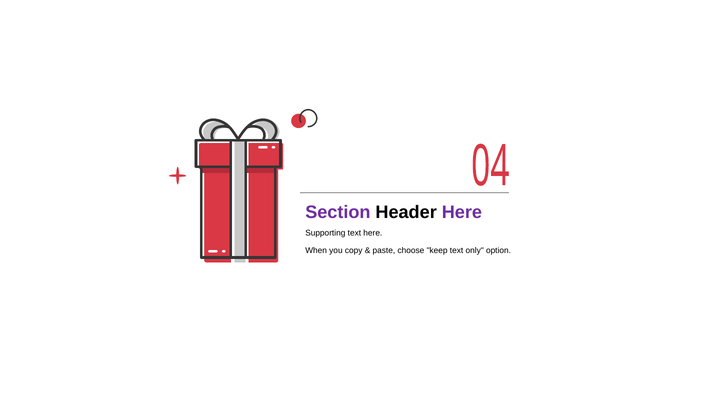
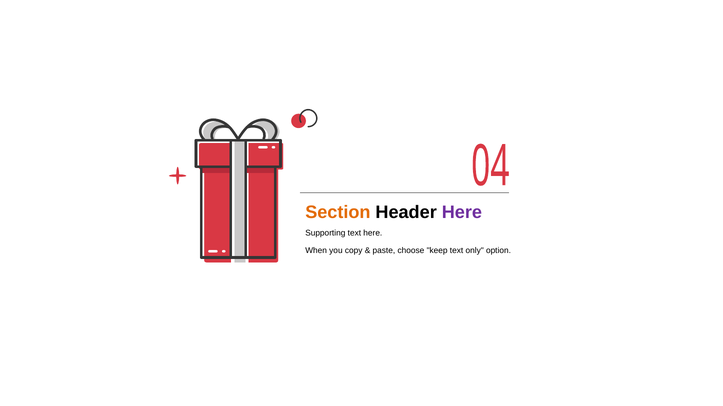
Section colour: purple -> orange
